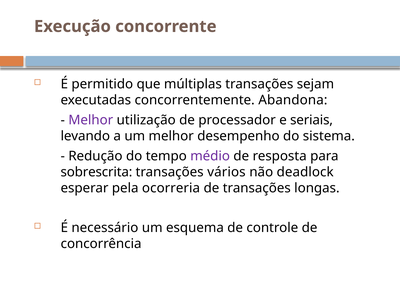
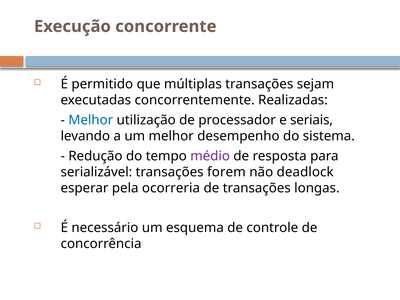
Abandona: Abandona -> Realizadas
Melhor at (91, 120) colour: purple -> blue
sobrescrita: sobrescrita -> serializável
vários: vários -> forem
